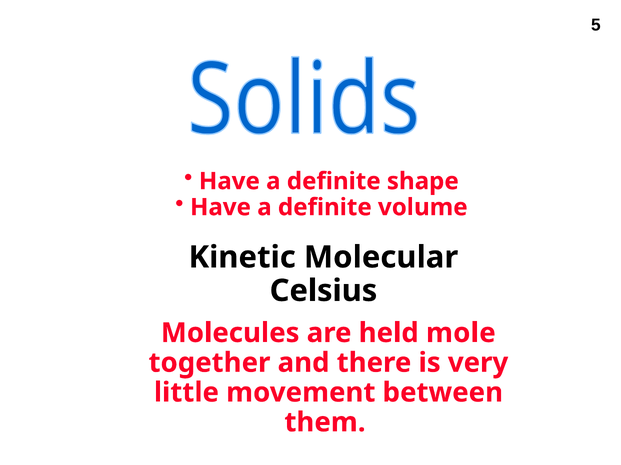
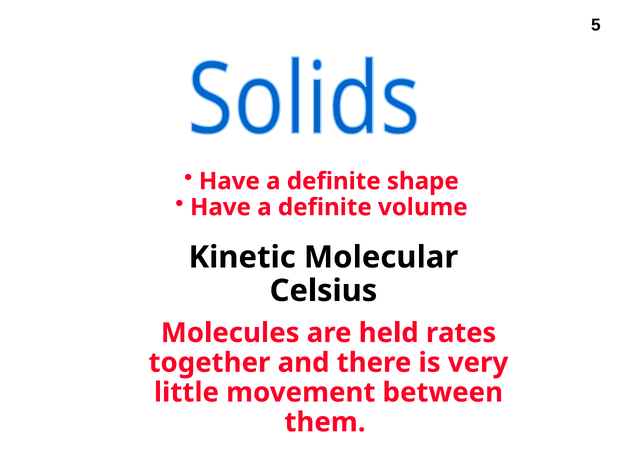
mole: mole -> rates
